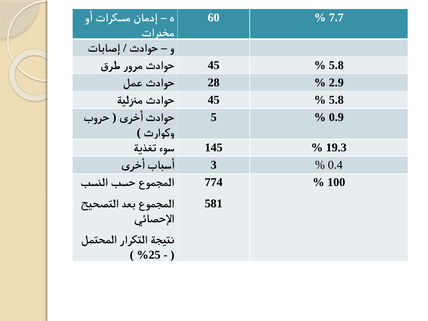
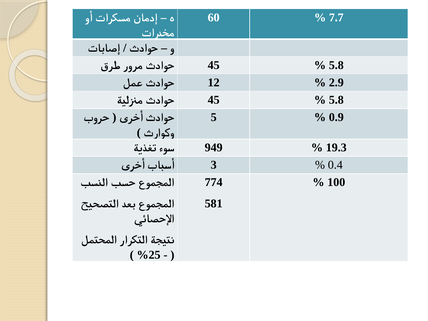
28: 28 -> 12
145: 145 -> 949
